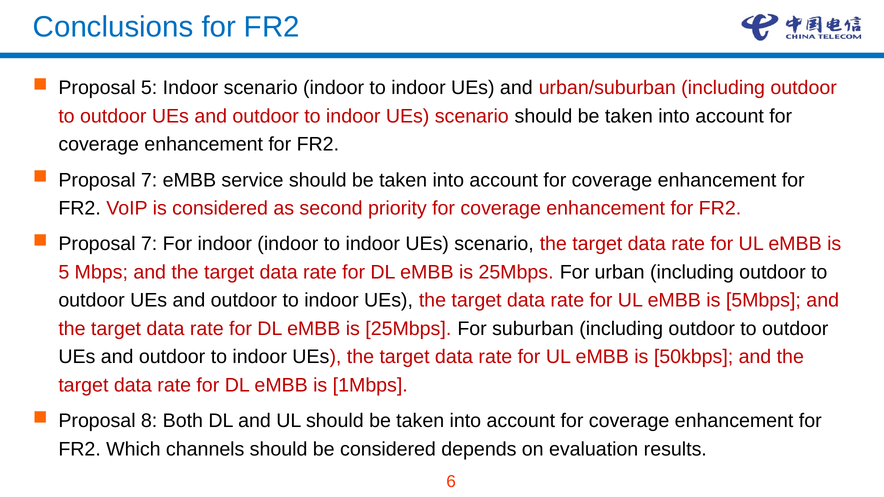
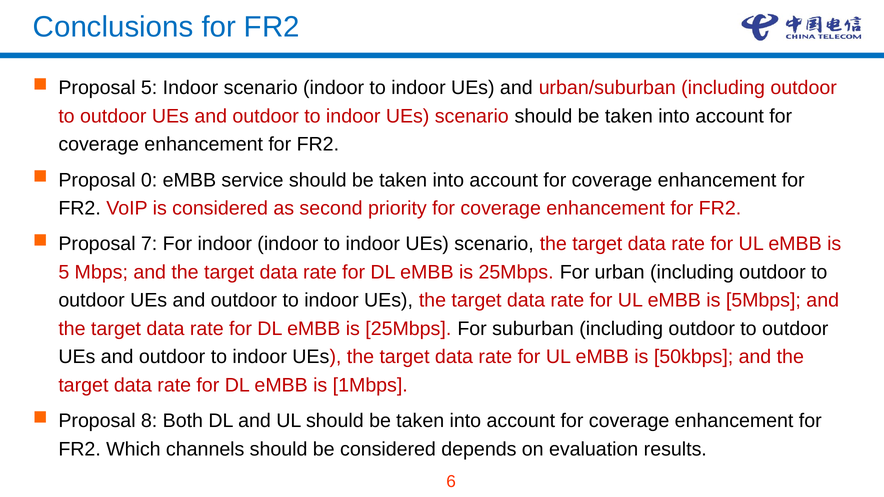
7 at (149, 180): 7 -> 0
